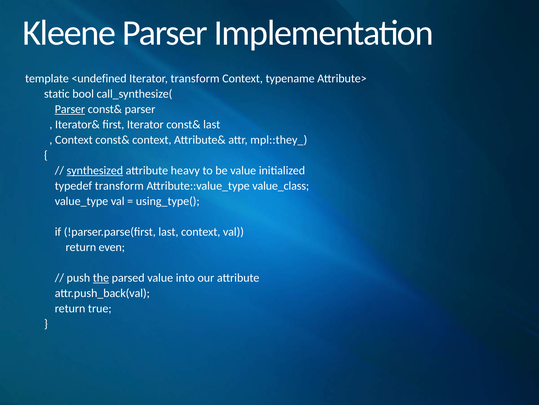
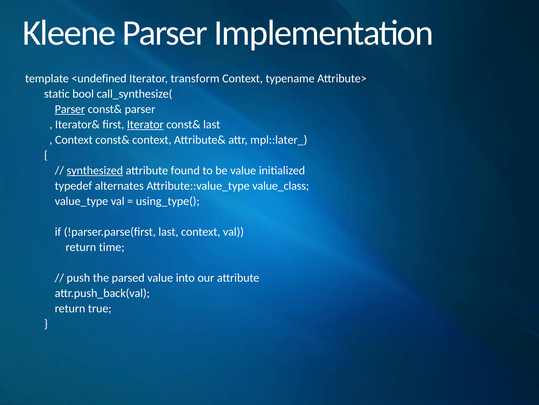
Iterator at (145, 124) underline: none -> present
mpl::they_: mpl::they_ -> mpl::later_
heavy: heavy -> found
typedef transform: transform -> alternates
even: even -> time
the underline: present -> none
